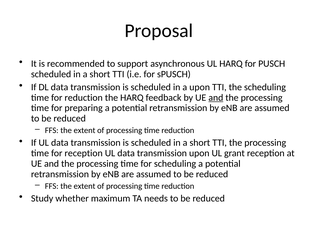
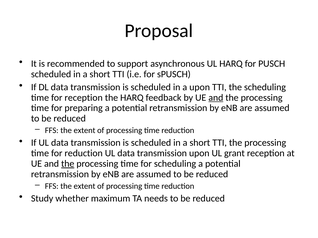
for reduction: reduction -> reception
for reception: reception -> reduction
the at (68, 164) underline: none -> present
